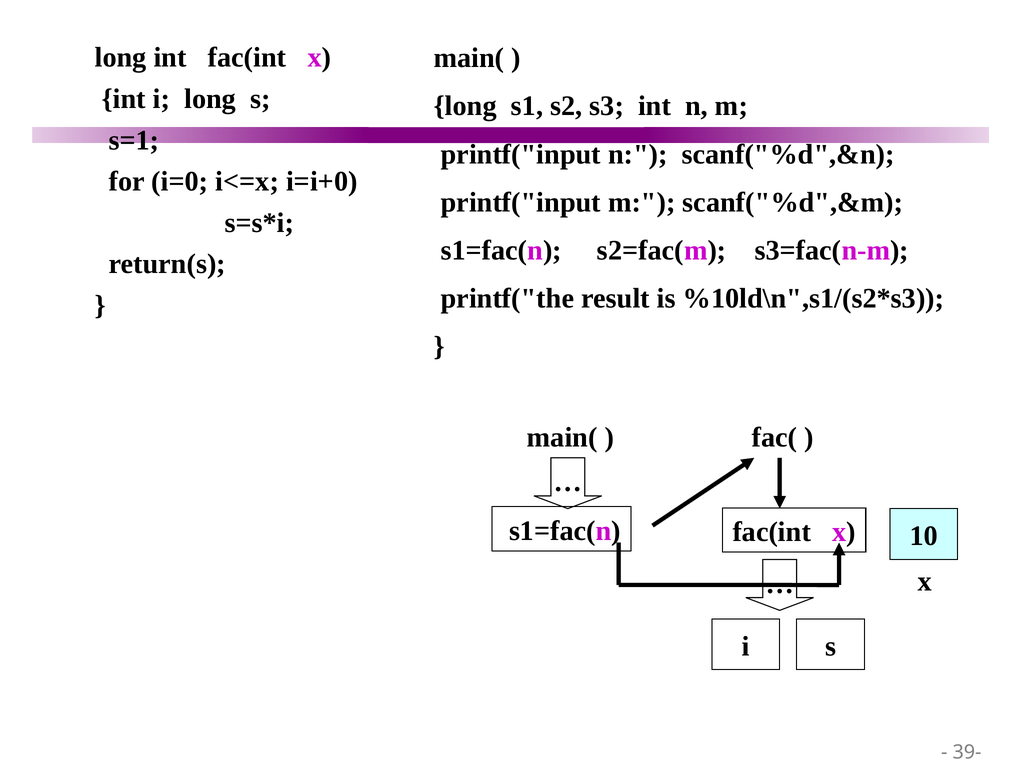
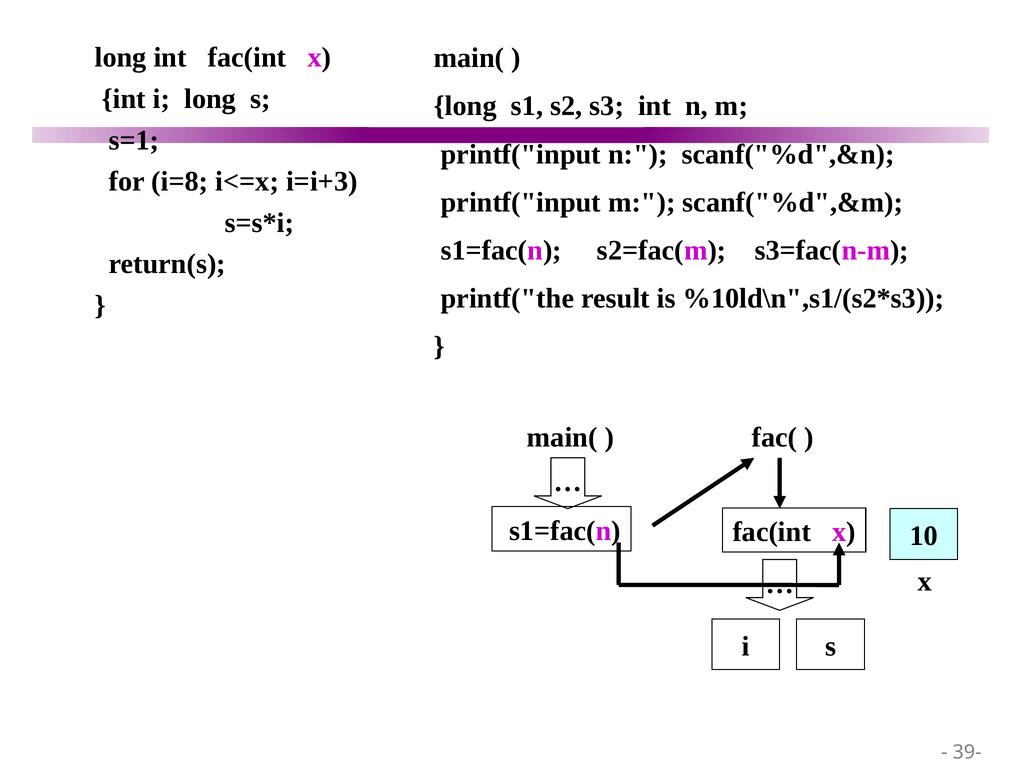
i=0: i=0 -> i=8
i=i+0: i=i+0 -> i=i+3
